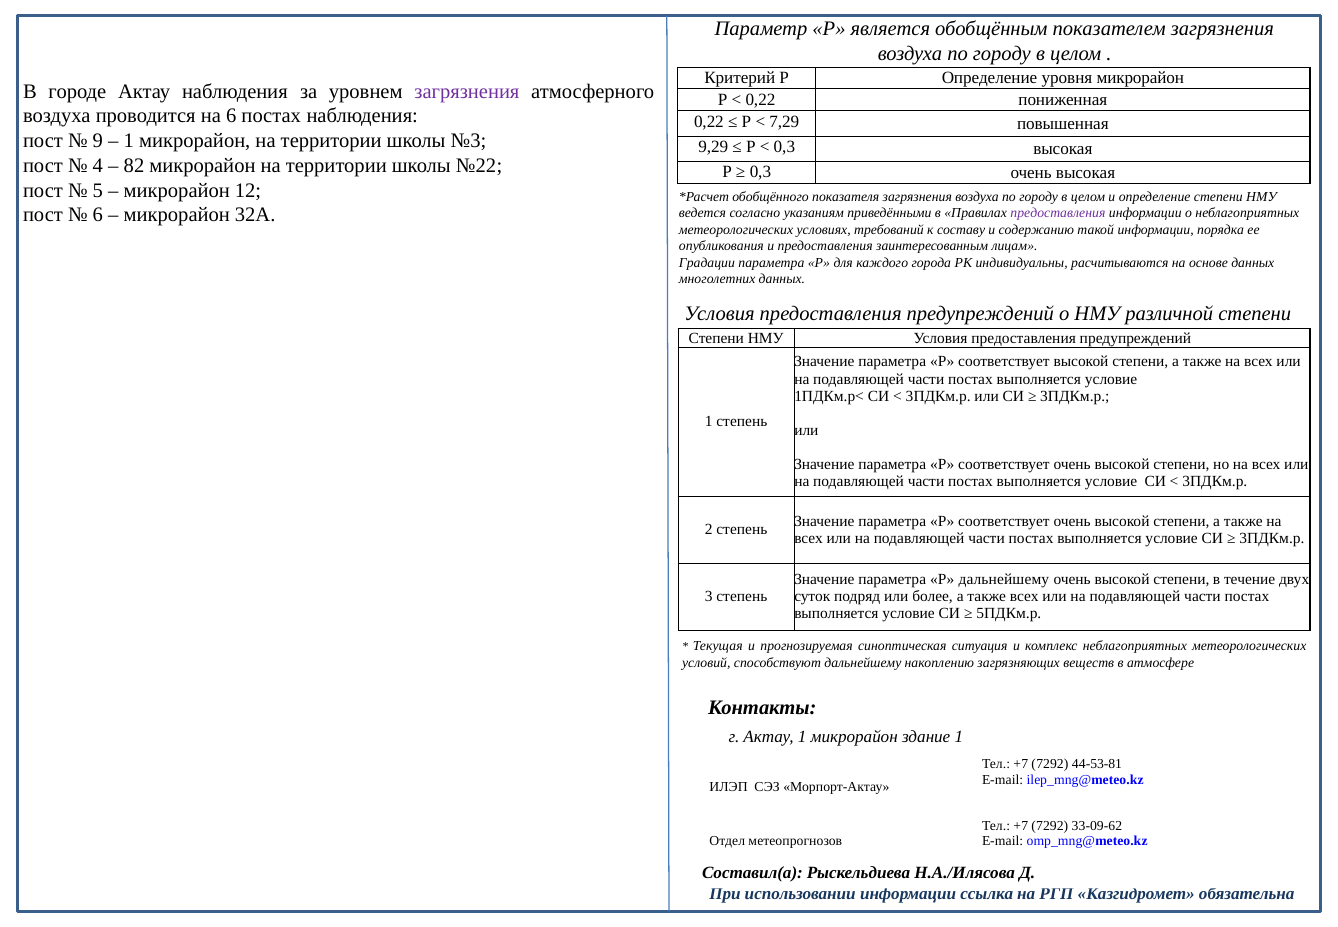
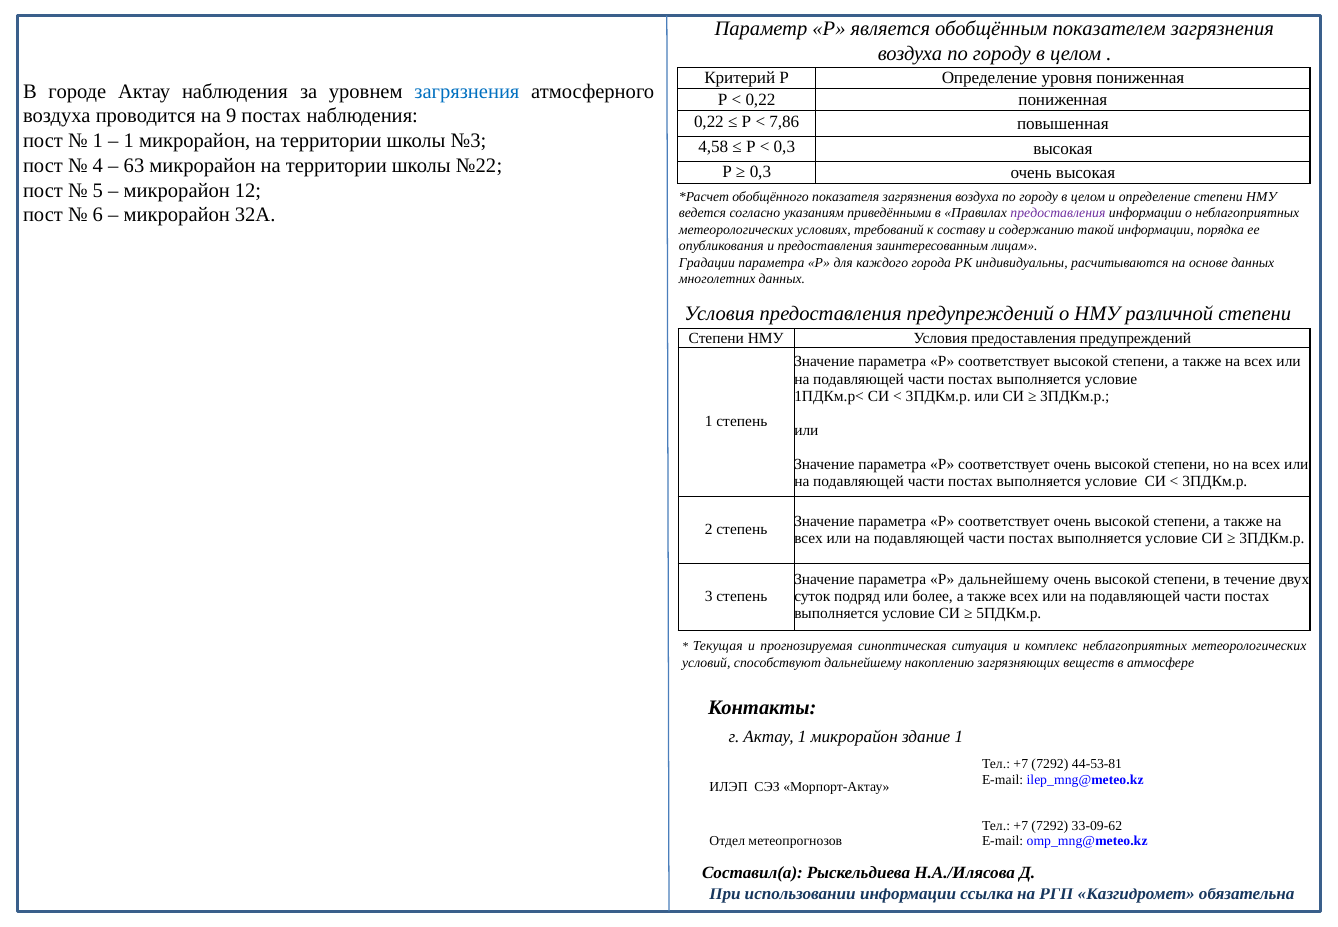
уровня микрорайон: микрорайон -> пониженная
загрязнения at (467, 91) colour: purple -> blue
на 6: 6 -> 9
7,29: 7,29 -> 7,86
9 at (98, 141): 9 -> 1
9,29: 9,29 -> 4,58
82: 82 -> 63
